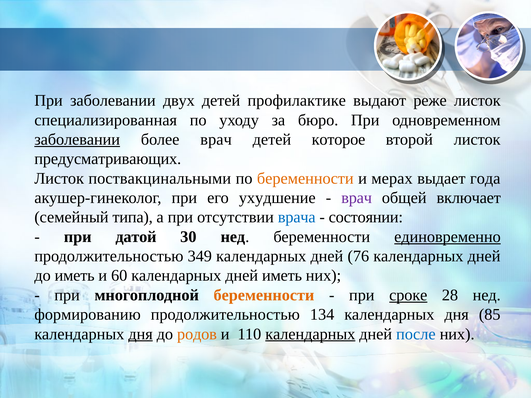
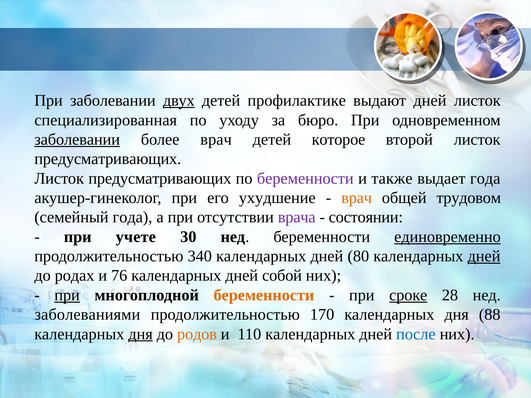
двух underline: none -> present
выдают реже: реже -> дней
поствакцинальными at (160, 178): поствакцинальными -> предусматривающих
беременности at (305, 178) colour: orange -> purple
мерах: мерах -> также
врач at (357, 198) colour: purple -> orange
включает: включает -> трудовом
семейный типа: типа -> года
врача colour: blue -> purple
датой: датой -> учете
349: 349 -> 340
76: 76 -> 80
дней at (484, 256) underline: none -> present
до иметь: иметь -> родах
60: 60 -> 76
дней иметь: иметь -> собой
при at (67, 295) underline: none -> present
формированию: формированию -> заболеваниями
134: 134 -> 170
85: 85 -> 88
календарных at (310, 334) underline: present -> none
